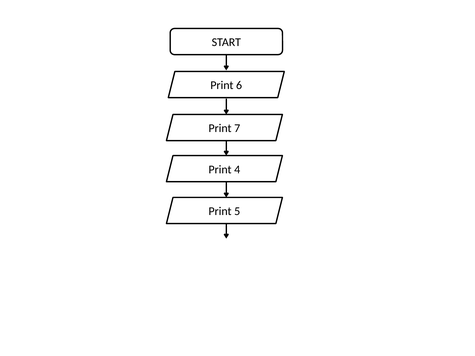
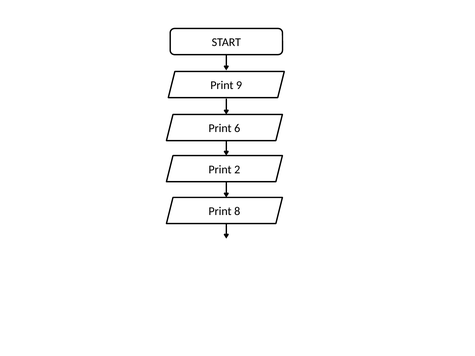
6: 6 -> 9
7: 7 -> 6
4: 4 -> 2
5: 5 -> 8
